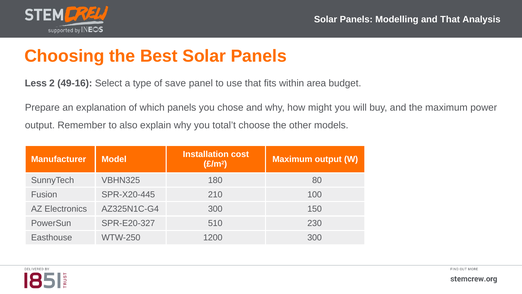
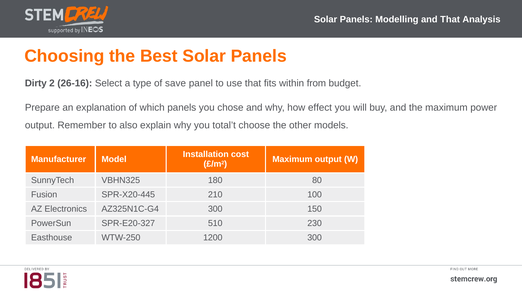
Less: Less -> Dirty
49-16: 49-16 -> 26-16
area: area -> from
might: might -> effect
